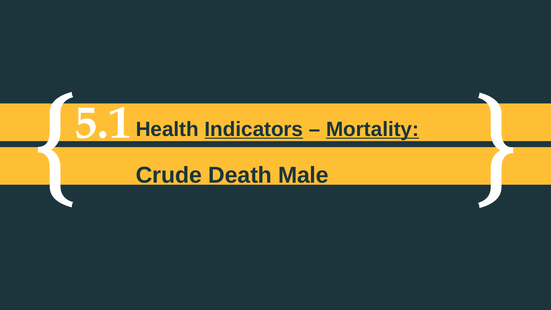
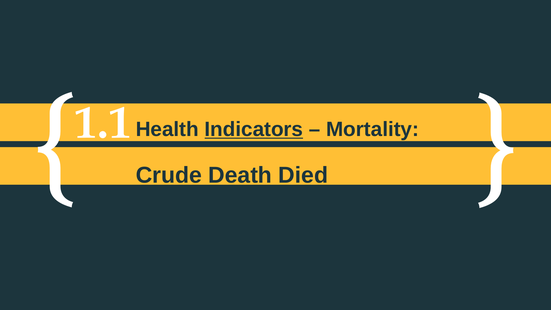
5.1: 5.1 -> 1.1
Mortality underline: present -> none
Male: Male -> Died
